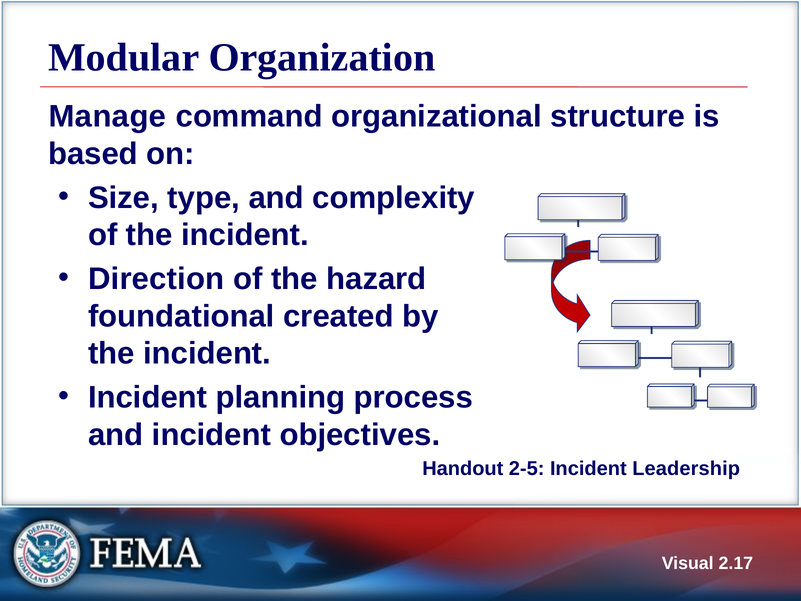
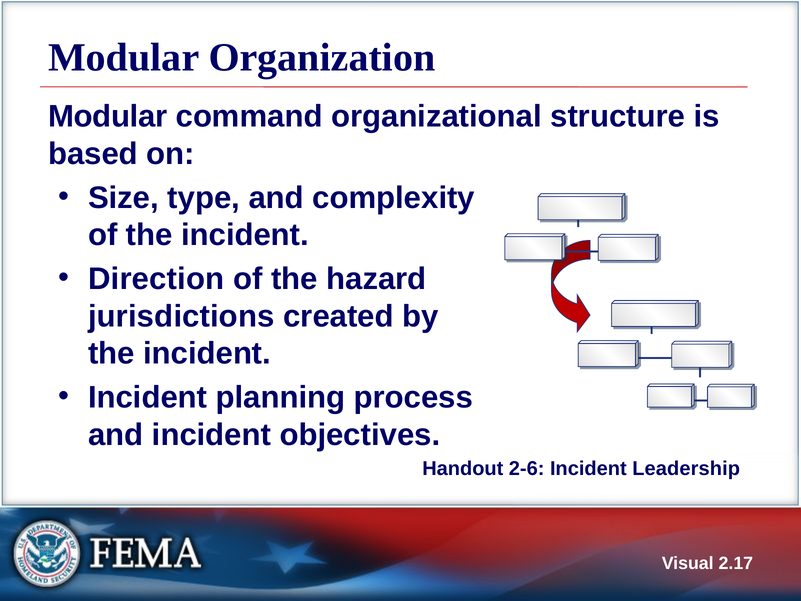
Manage at (107, 117): Manage -> Modular
foundational: foundational -> jurisdictions
2-5: 2-5 -> 2-6
